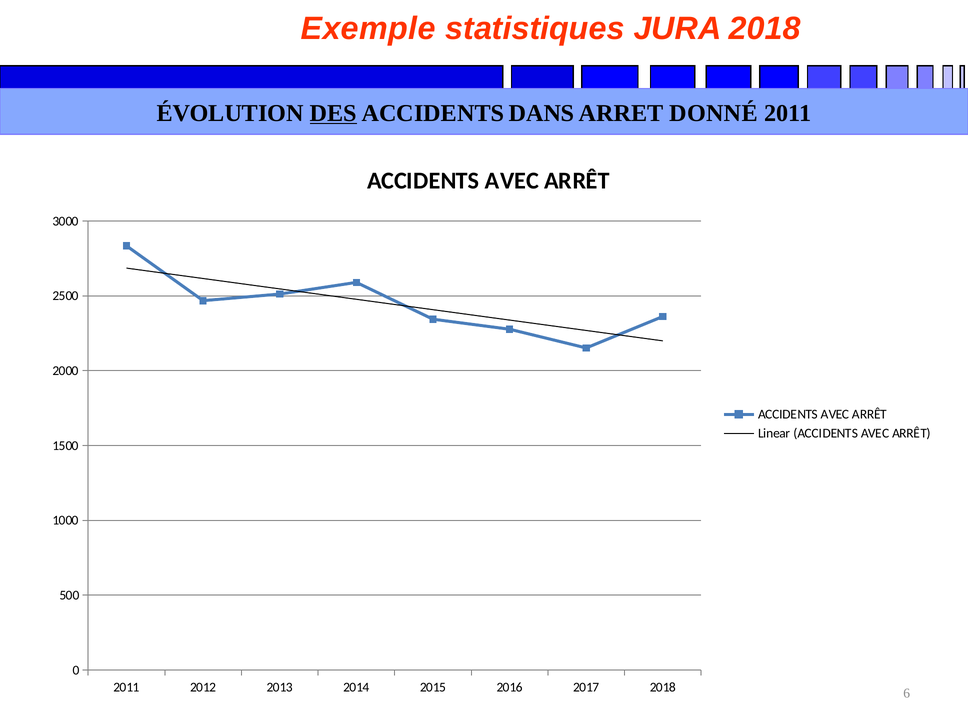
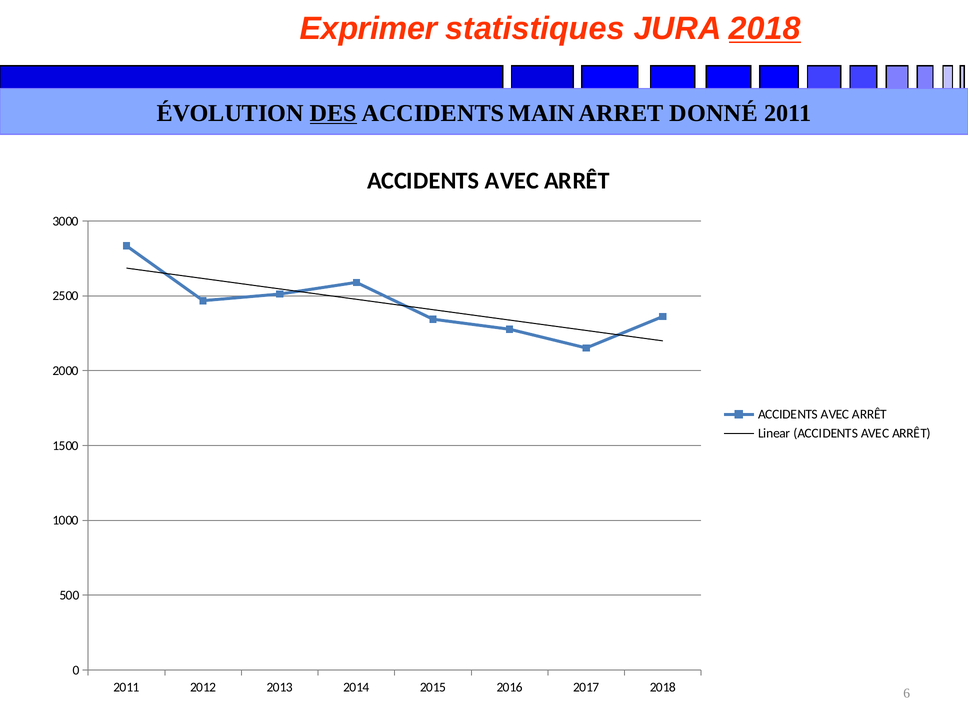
Exemple: Exemple -> Exprimer
2018 at (765, 28) underline: none -> present
DANS: DANS -> MAIN
